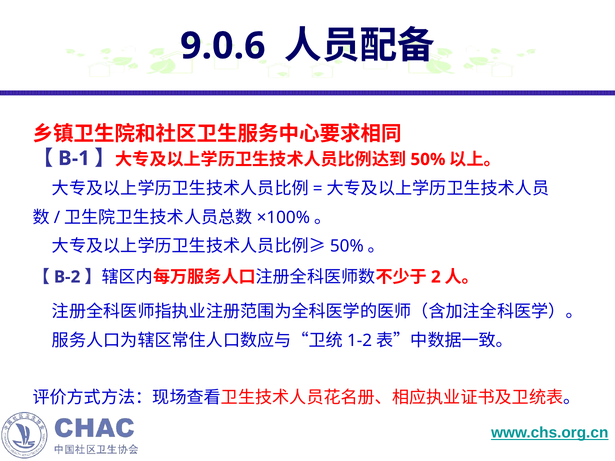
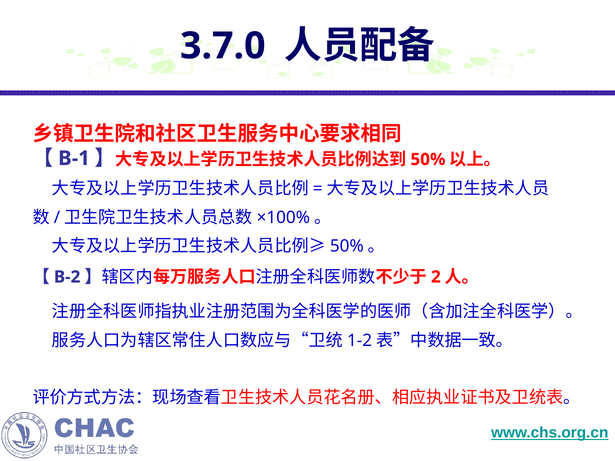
9.0.6: 9.0.6 -> 3.7.0
